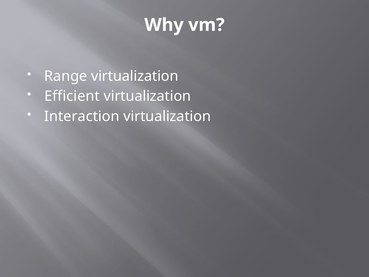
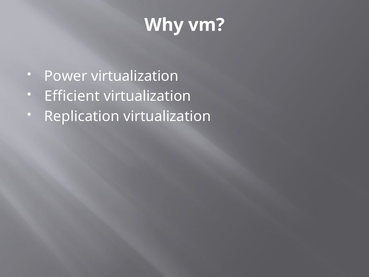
Range: Range -> Power
Interaction: Interaction -> Replication
